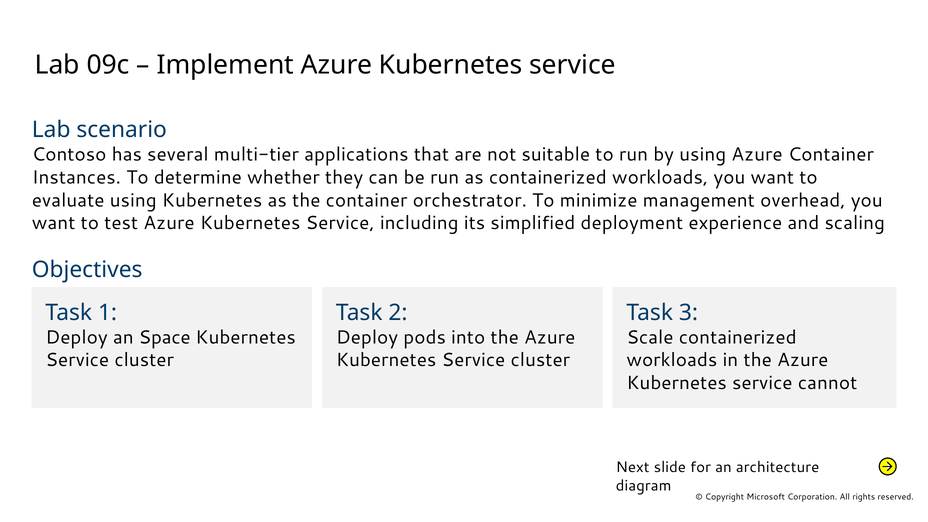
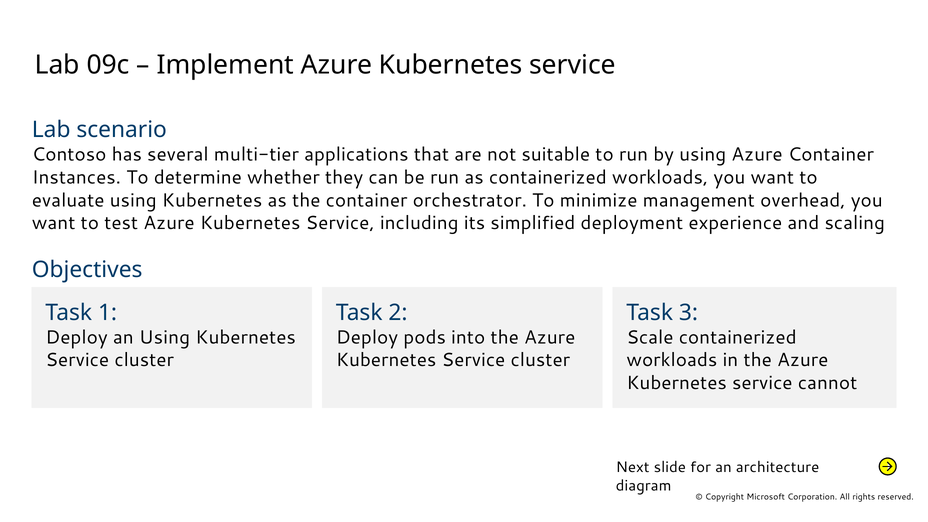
an Space: Space -> Using
